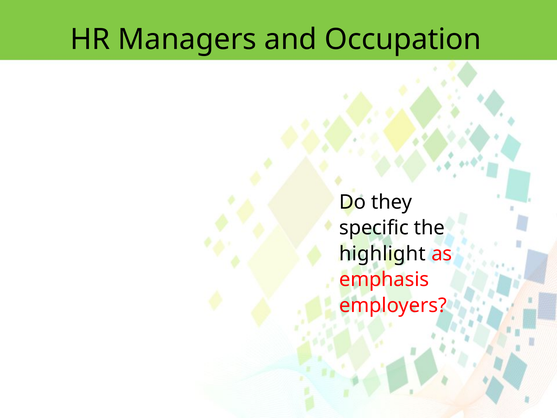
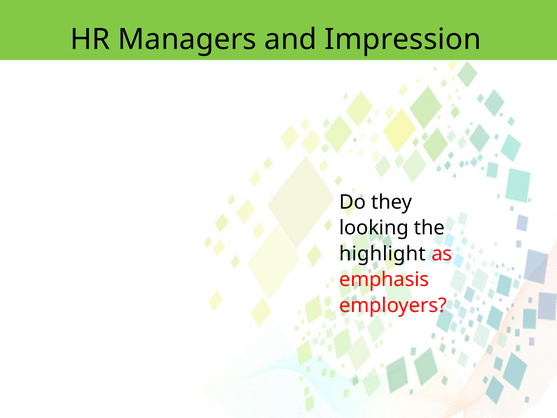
Occupation: Occupation -> Impression
specific: specific -> looking
